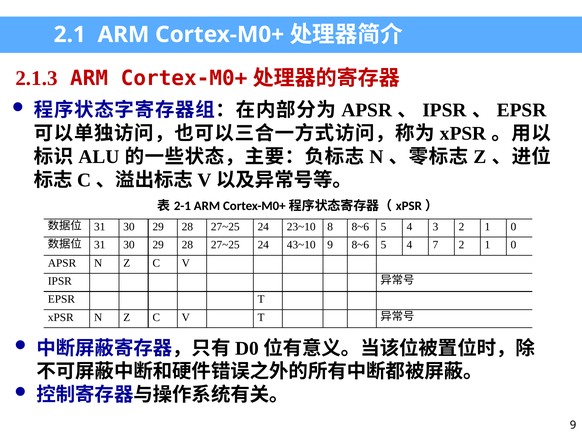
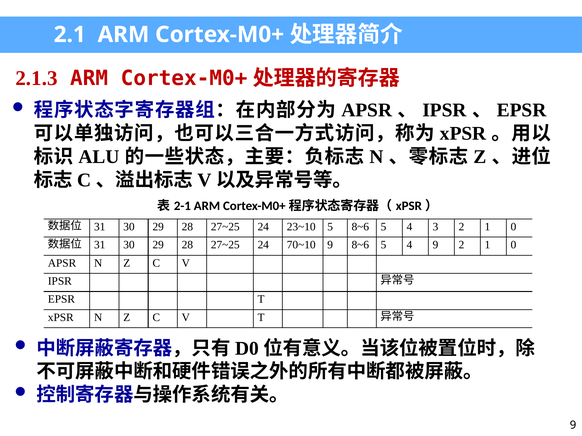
23~10 8: 8 -> 5
43~10: 43~10 -> 70~10
4 7: 7 -> 9
